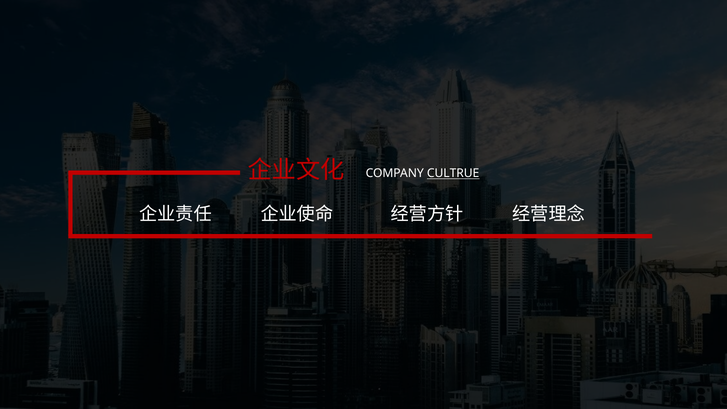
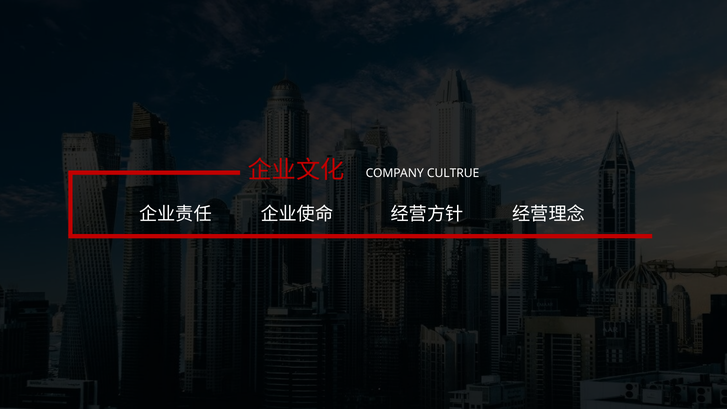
CULTRUE underline: present -> none
